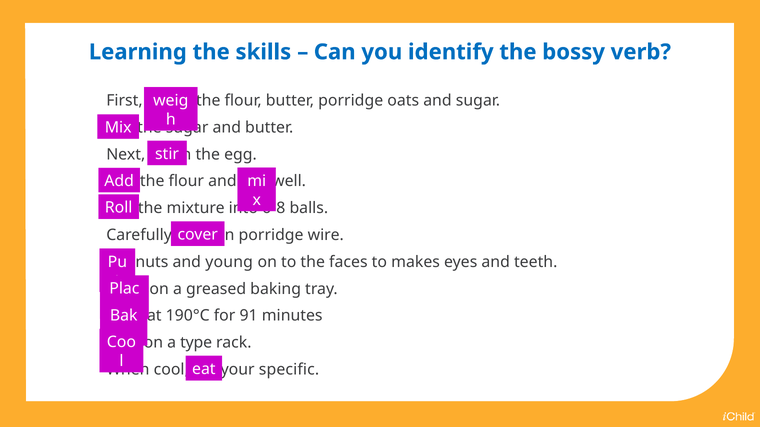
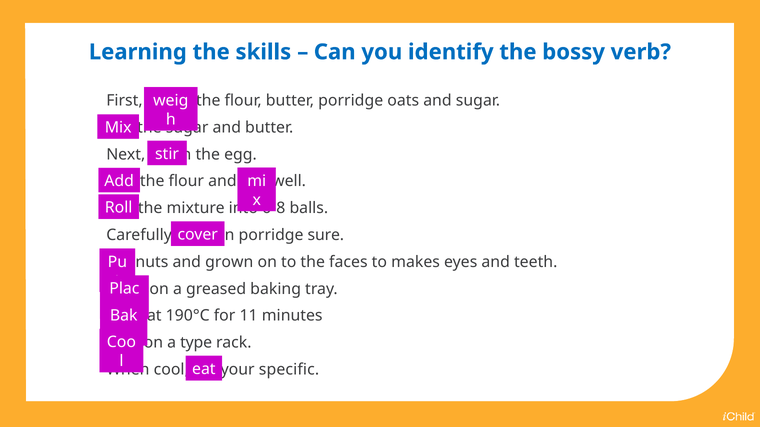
wire: wire -> sure
young: young -> grown
91: 91 -> 11
